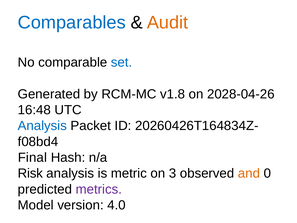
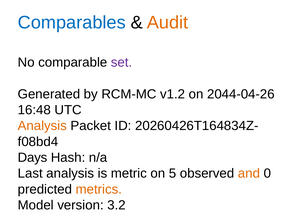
set colour: blue -> purple
v1.8: v1.8 -> v1.2
2028-04-26: 2028-04-26 -> 2044-04-26
Analysis at (42, 126) colour: blue -> orange
Final: Final -> Days
Risk: Risk -> Last
3: 3 -> 5
metrics colour: purple -> orange
4.0: 4.0 -> 3.2
